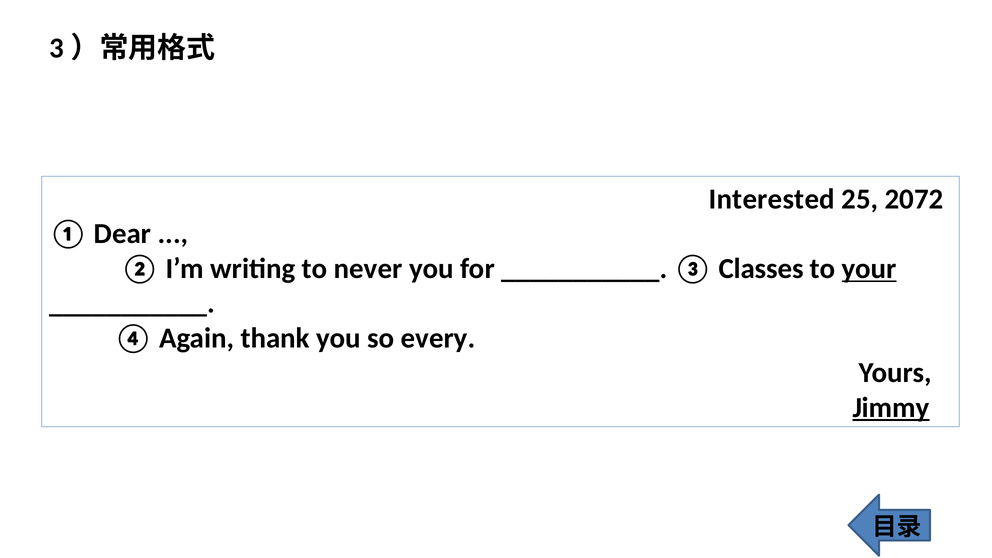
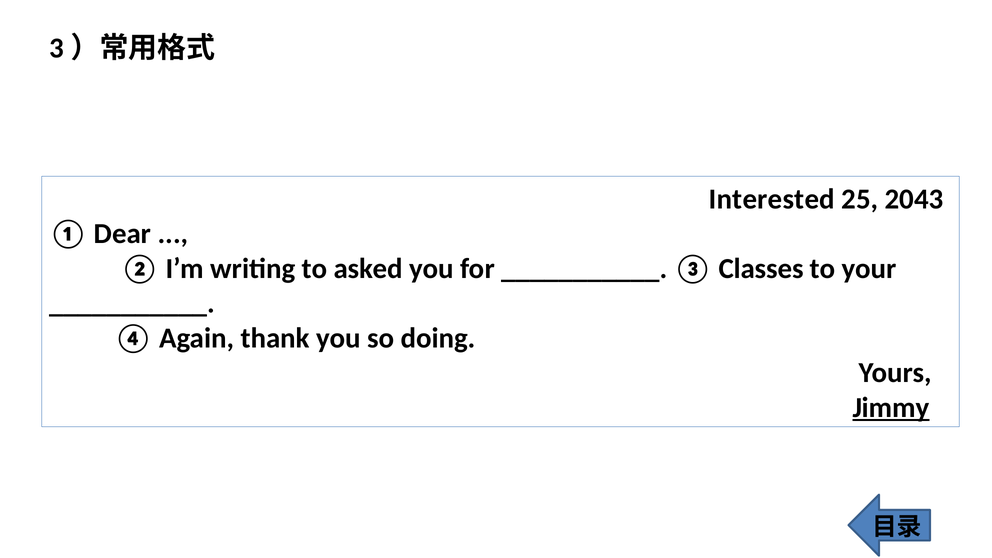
2072: 2072 -> 2043
never: never -> asked
your underline: present -> none
every: every -> doing
